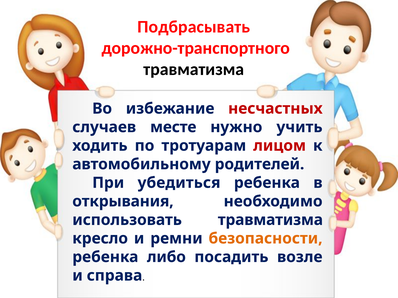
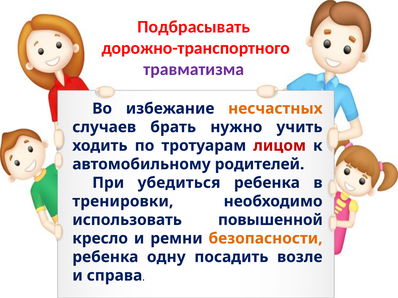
травматизма at (194, 69) colour: black -> purple
несчастных colour: red -> orange
месте: месте -> брать
открывания: открывания -> тренировки
использовать травматизма: травматизма -> повышенной
либо: либо -> одну
